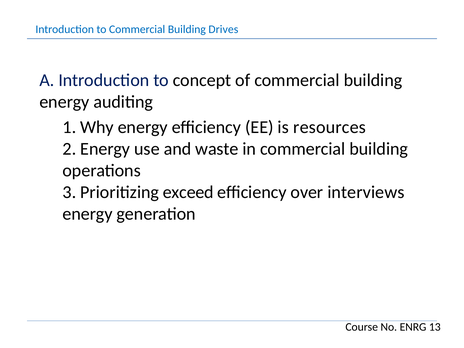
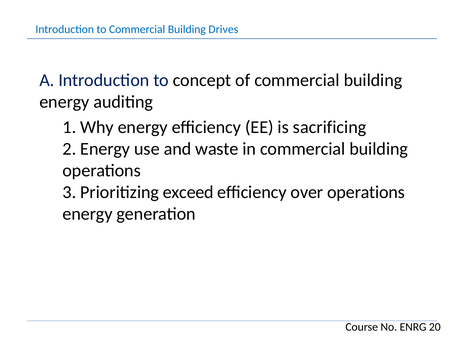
resources: resources -> sacrificing
over interviews: interviews -> operations
13: 13 -> 20
